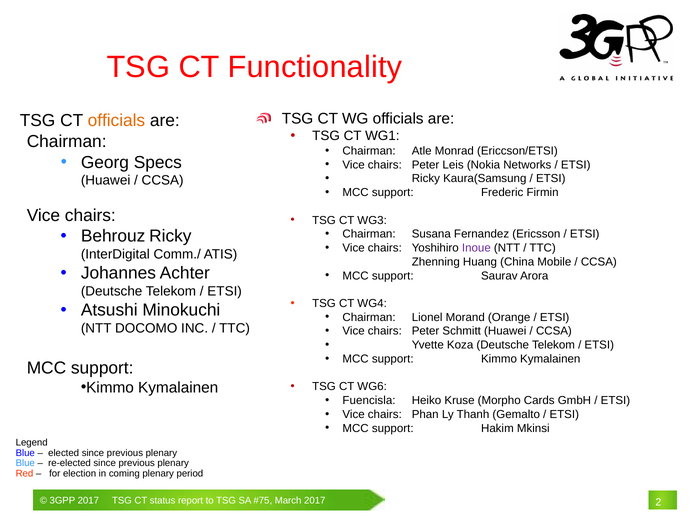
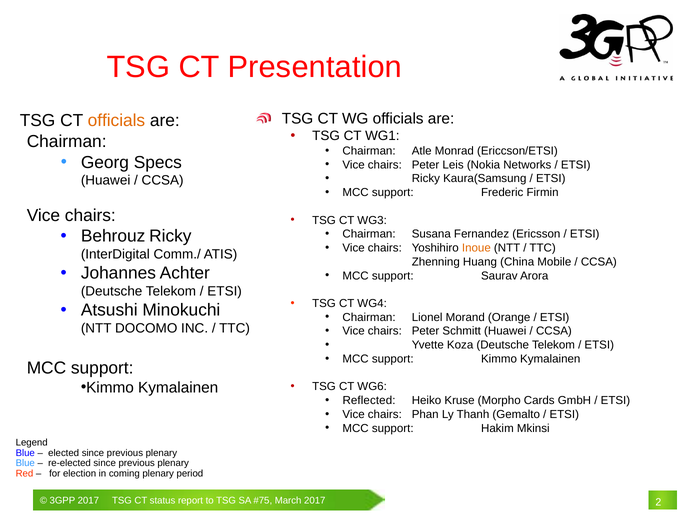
Functionality: Functionality -> Presentation
Inoue colour: purple -> orange
Fuencisla: Fuencisla -> Reflected
